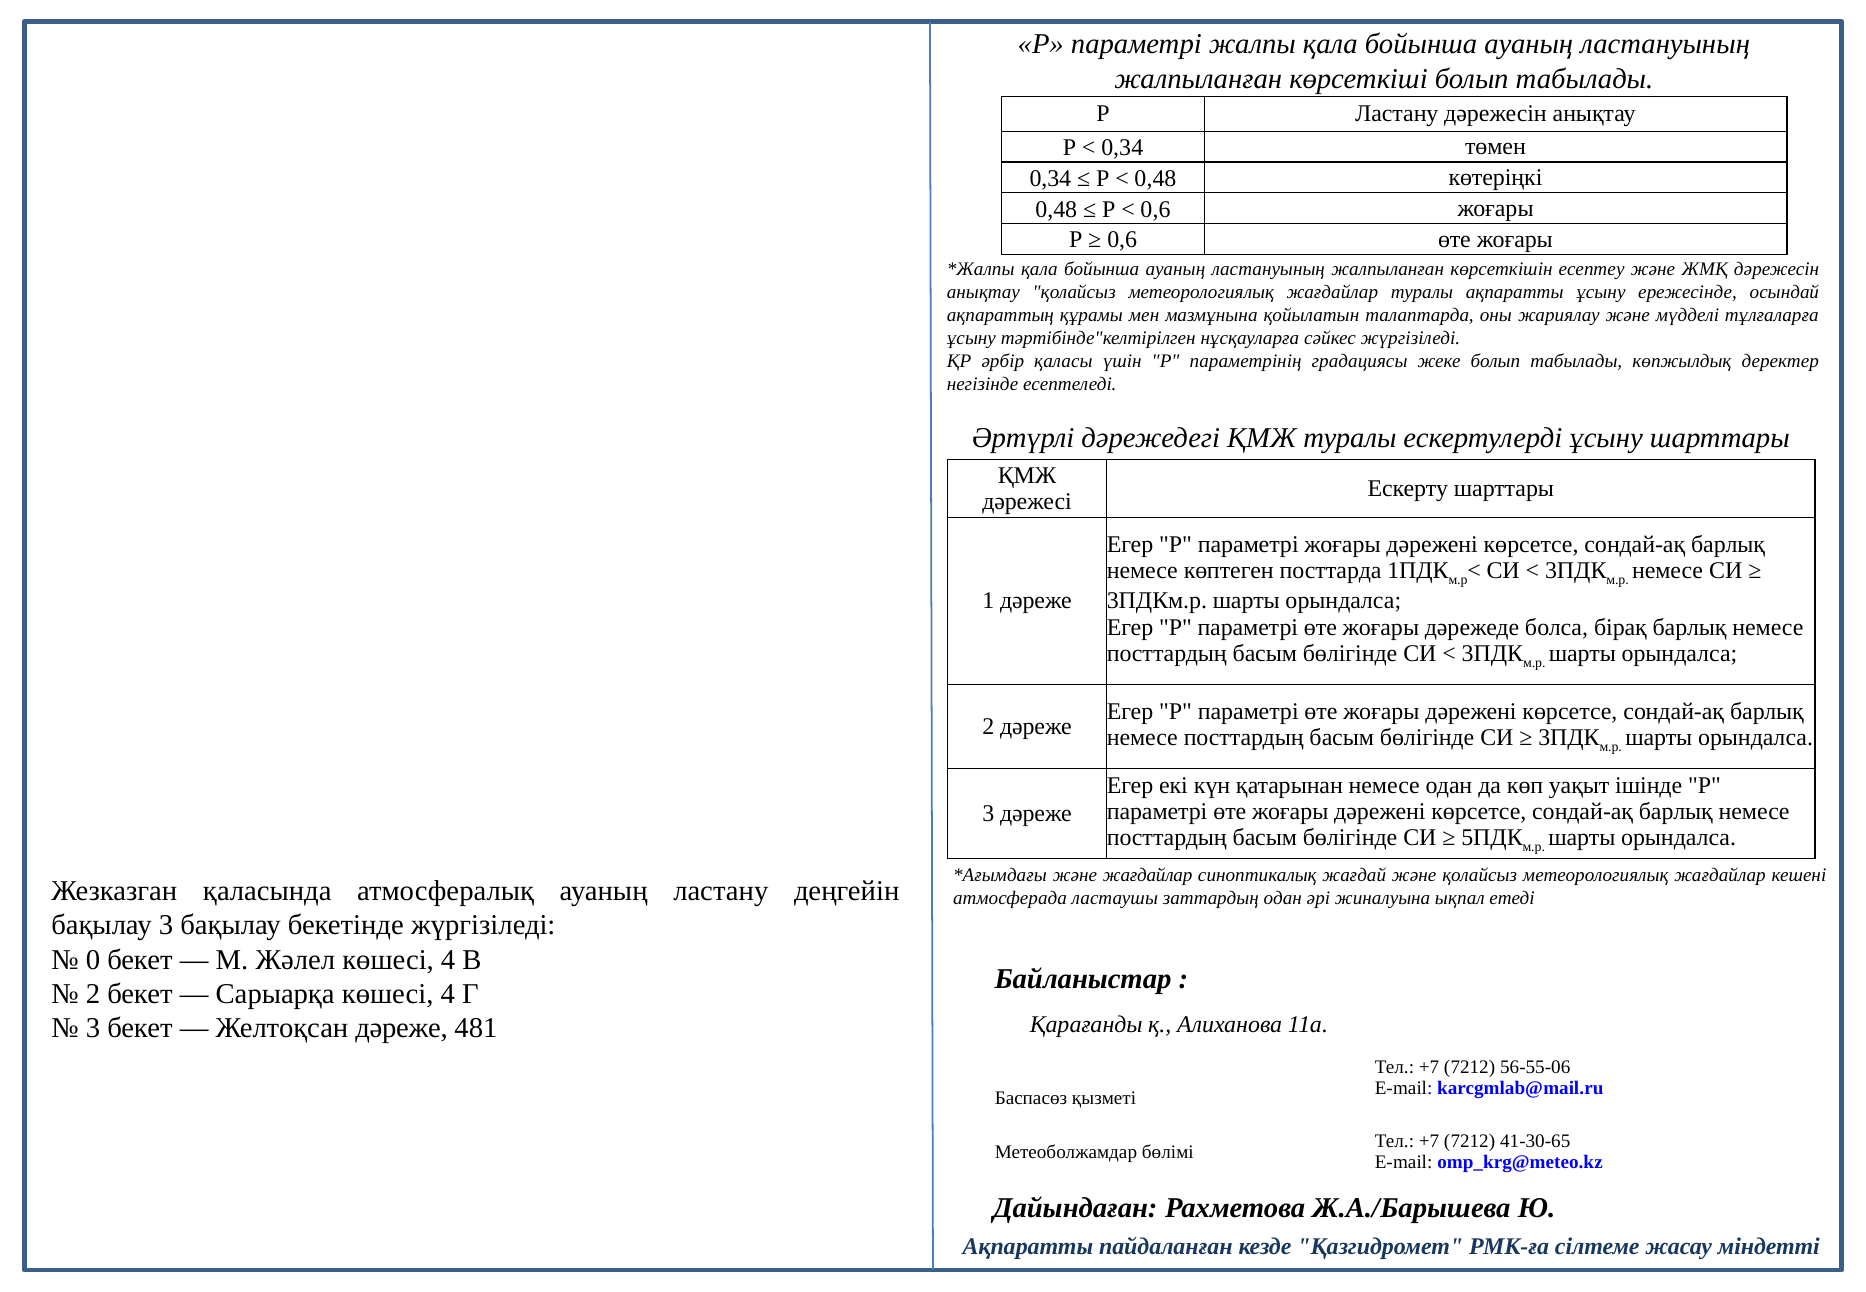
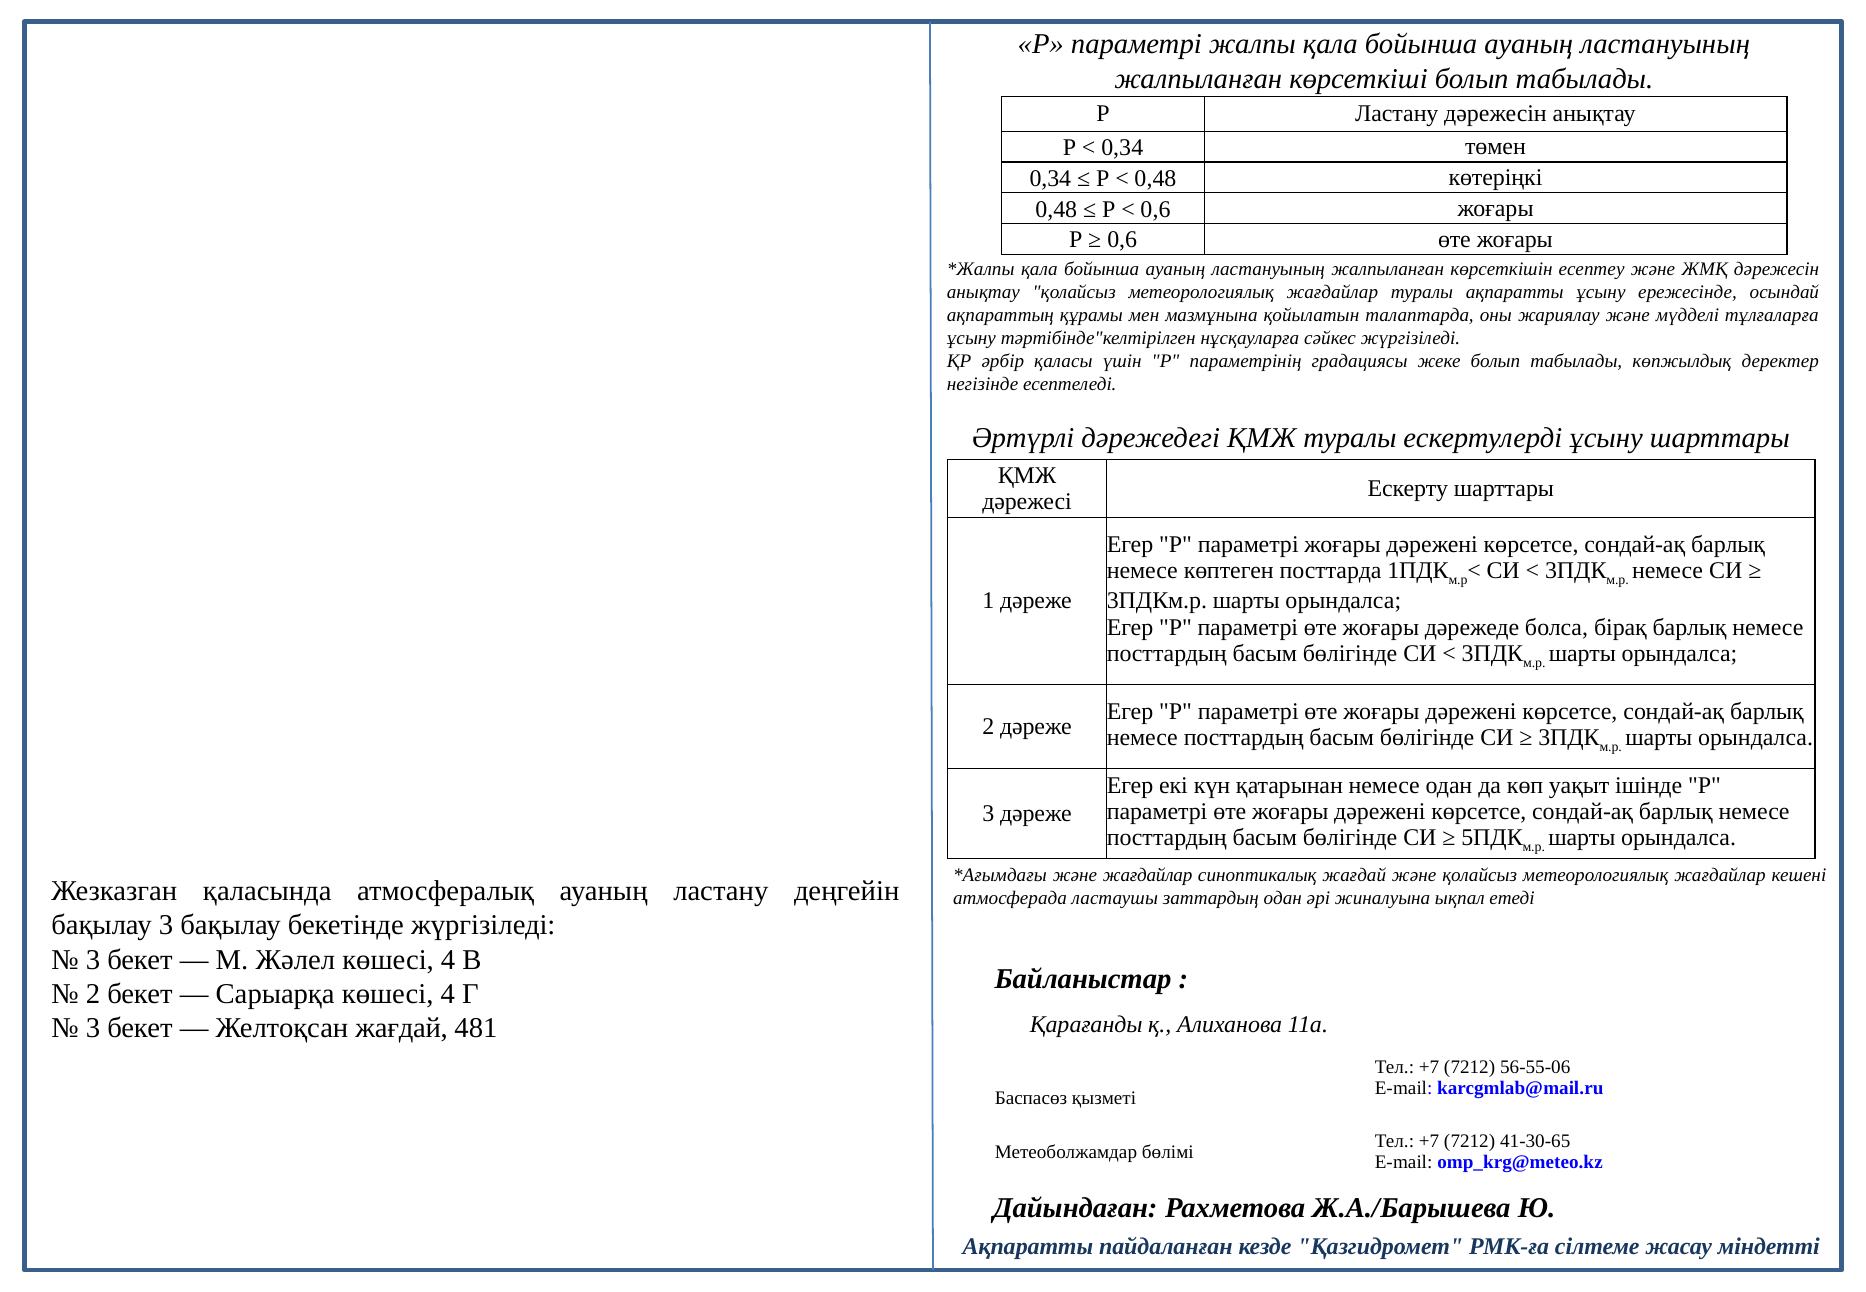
0 at (93, 959): 0 -> 3
Желтоқсан дәреже: дәреже -> жағдай
